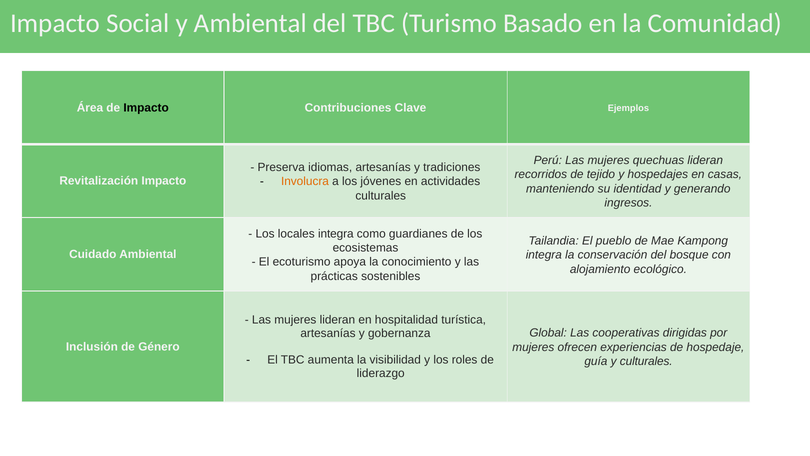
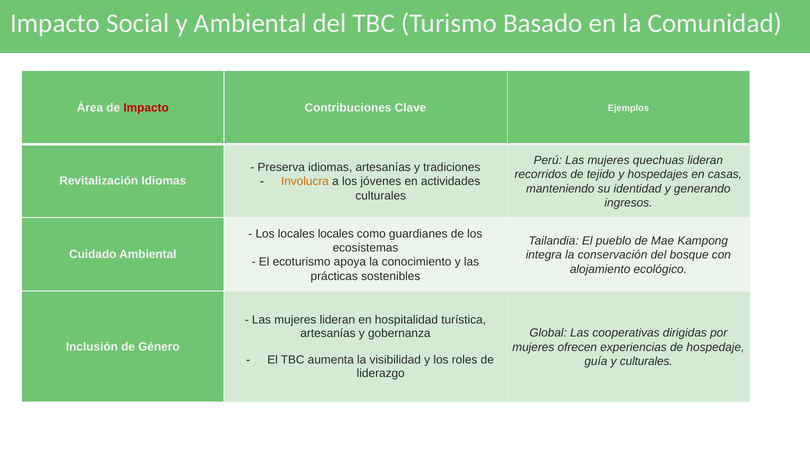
Impacto at (146, 108) colour: black -> red
Revitalización Impacto: Impacto -> Idiomas
locales integra: integra -> locales
